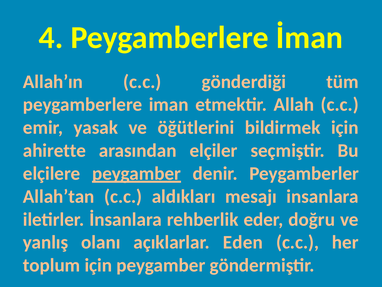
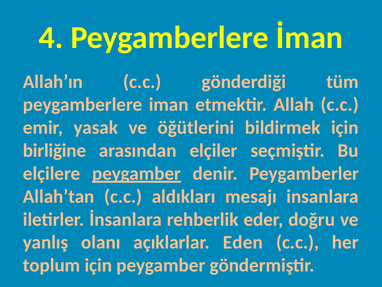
ahirette: ahirette -> birliğine
